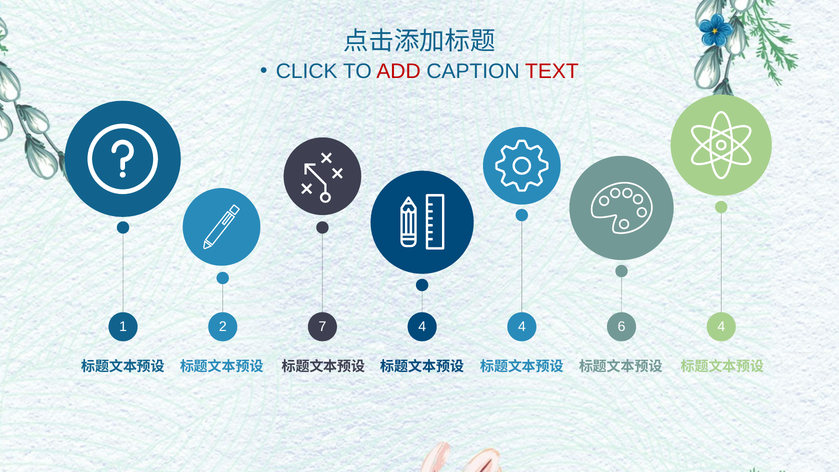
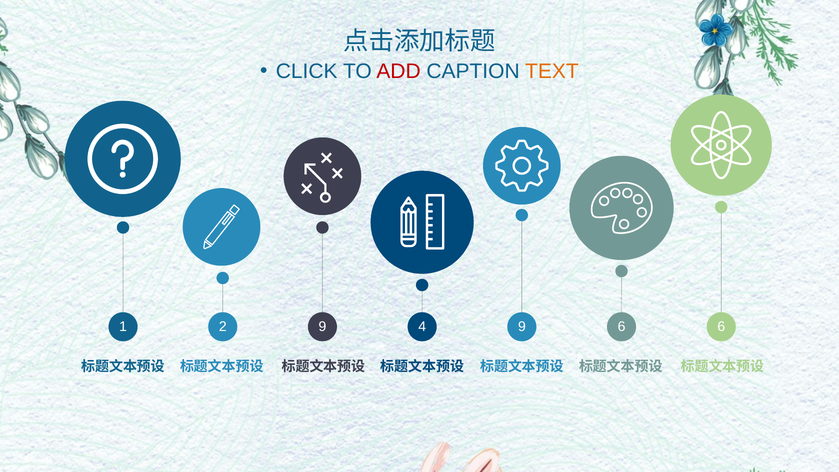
TEXT colour: red -> orange
2 7: 7 -> 9
4 4: 4 -> 9
6 4: 4 -> 6
